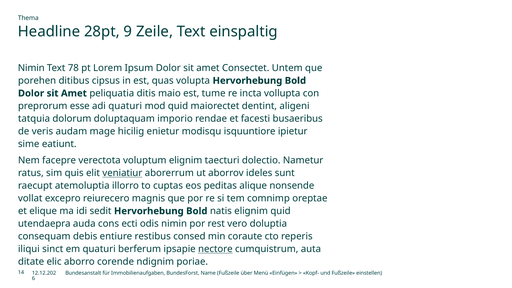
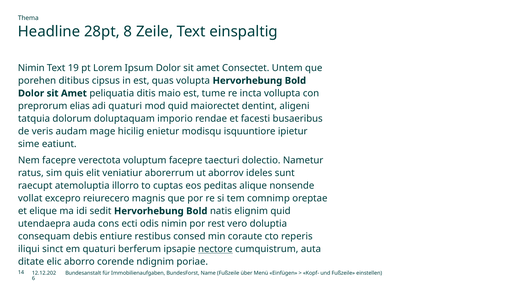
9: 9 -> 8
78: 78 -> 19
esse: esse -> elias
voluptum elignim: elignim -> facepre
veniatiur underline: present -> none
